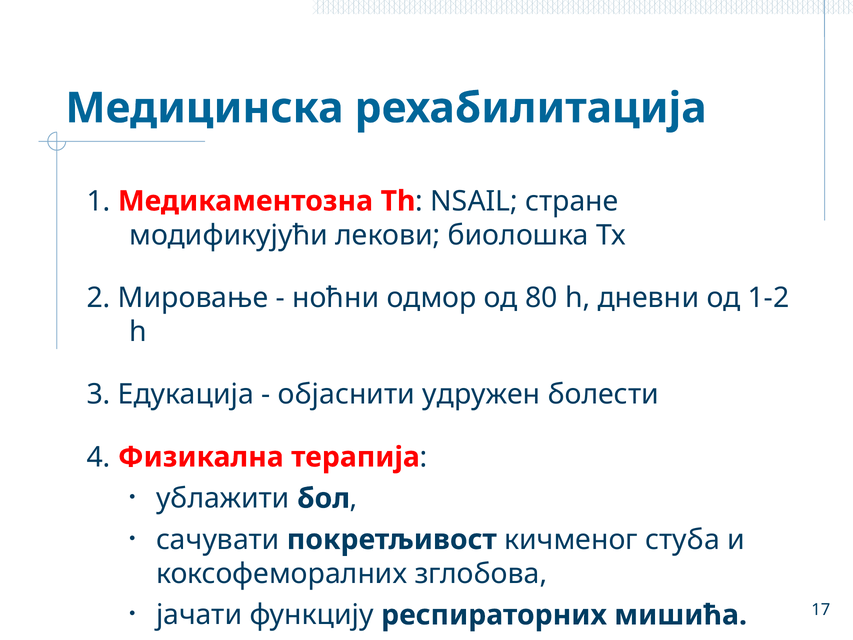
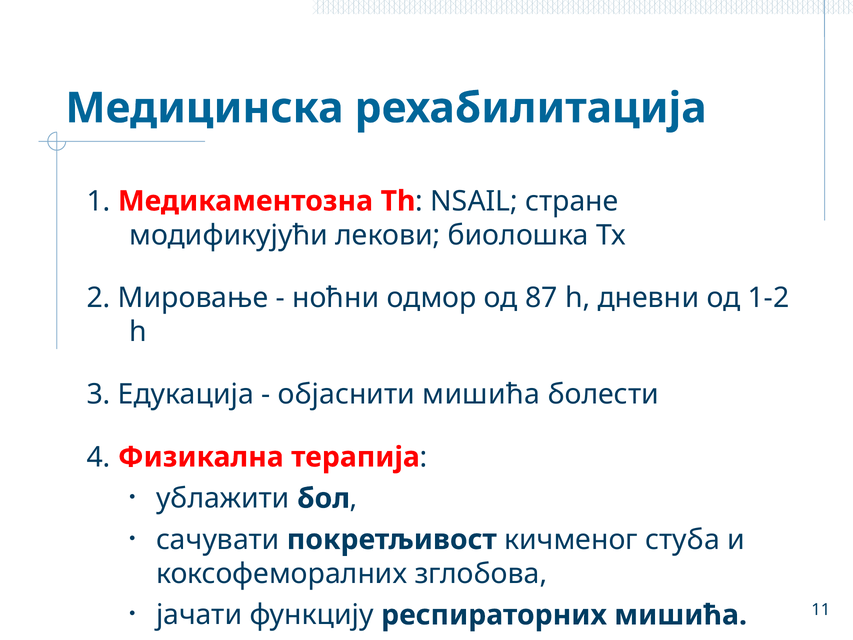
80: 80 -> 87
објаснити удружен: удружен -> мишића
17: 17 -> 11
